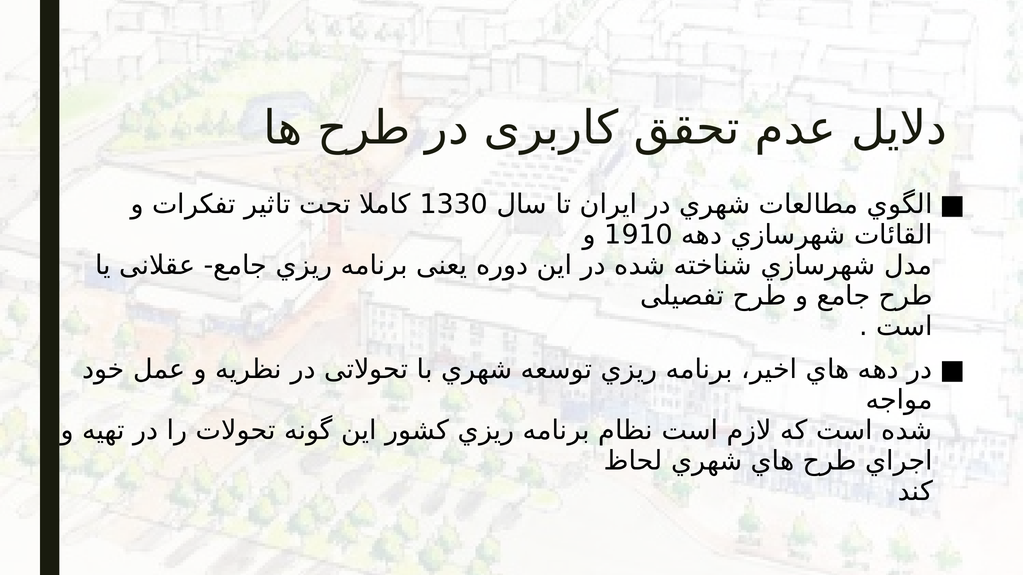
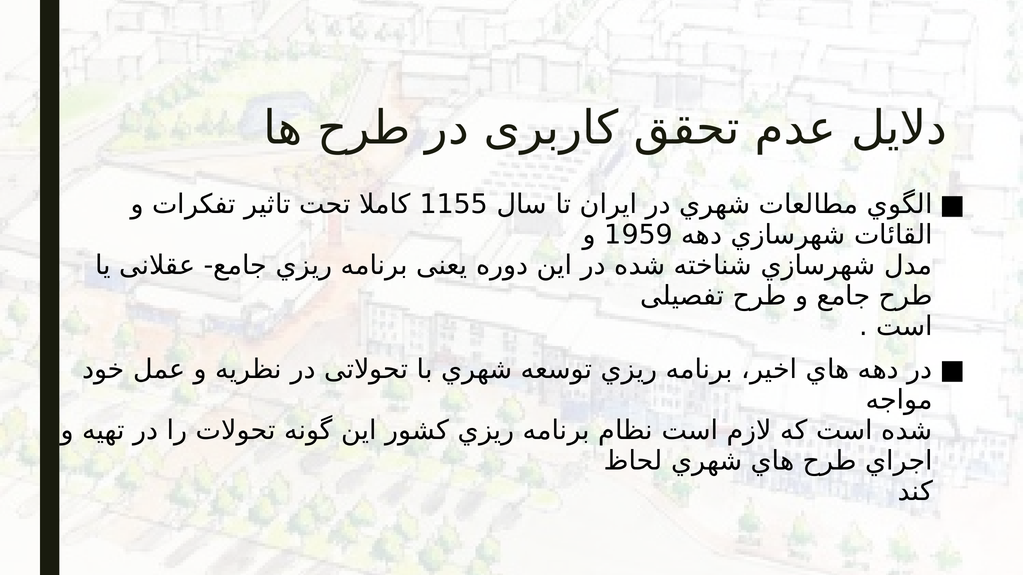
1330: 1330 -> 1155
1910: 1910 -> 1959
